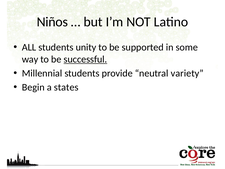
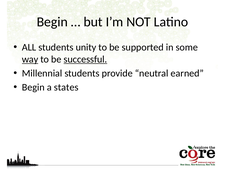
Niños at (52, 22): Niños -> Begin
way underline: none -> present
variety: variety -> earned
